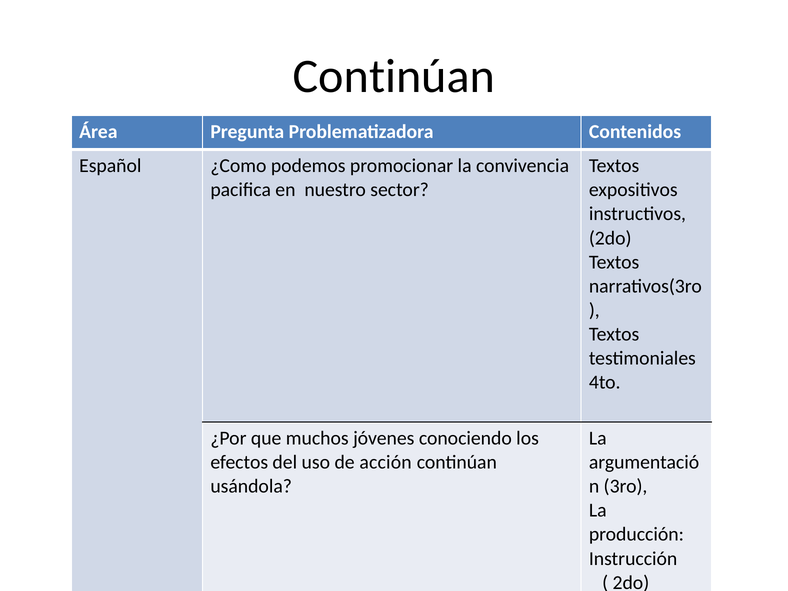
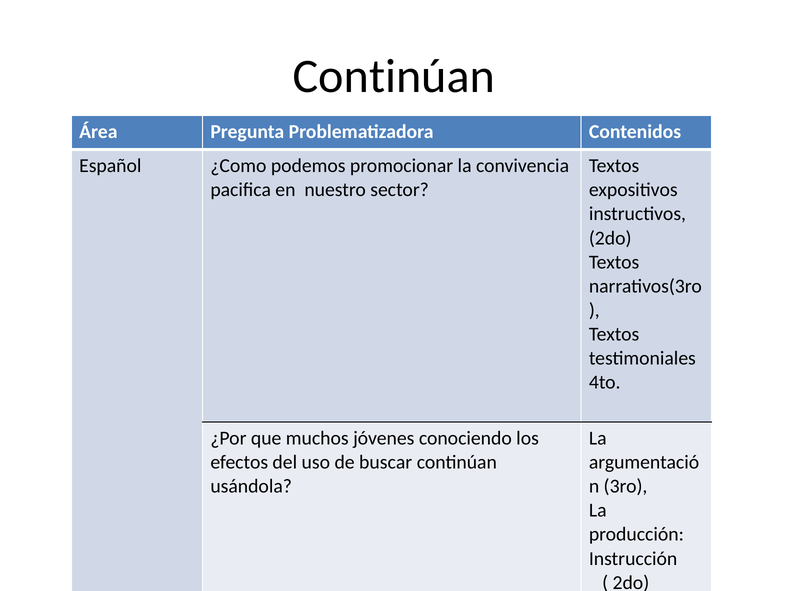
acción: acción -> buscar
